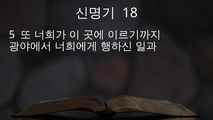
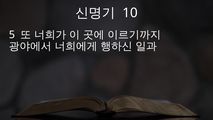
18: 18 -> 10
